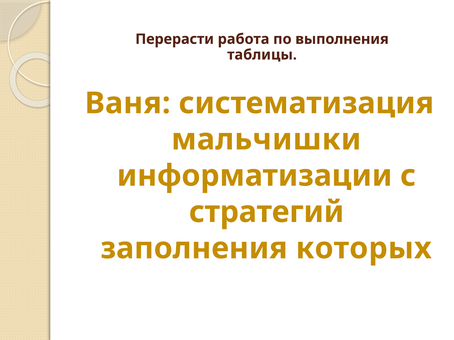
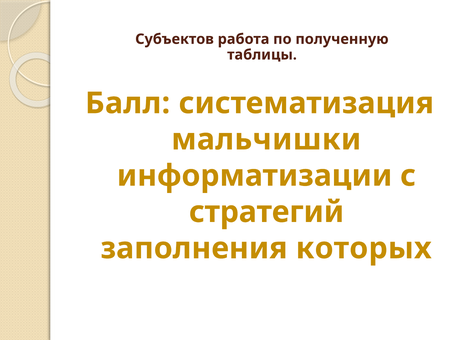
Перерасти: Перерасти -> Субъектов
выполнения: выполнения -> полученную
Ваня: Ваня -> Балл
